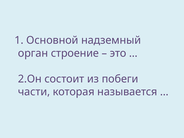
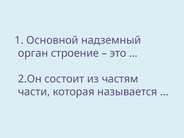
побеги: побеги -> частям
